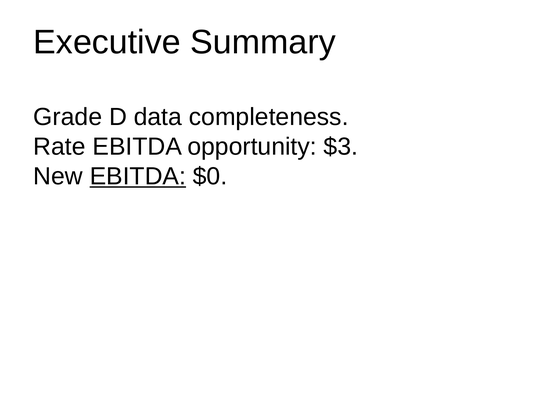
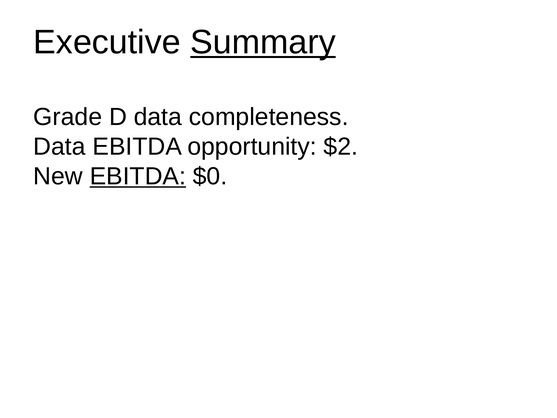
Summary underline: none -> present
Rate at (59, 147): Rate -> Data
$3: $3 -> $2
